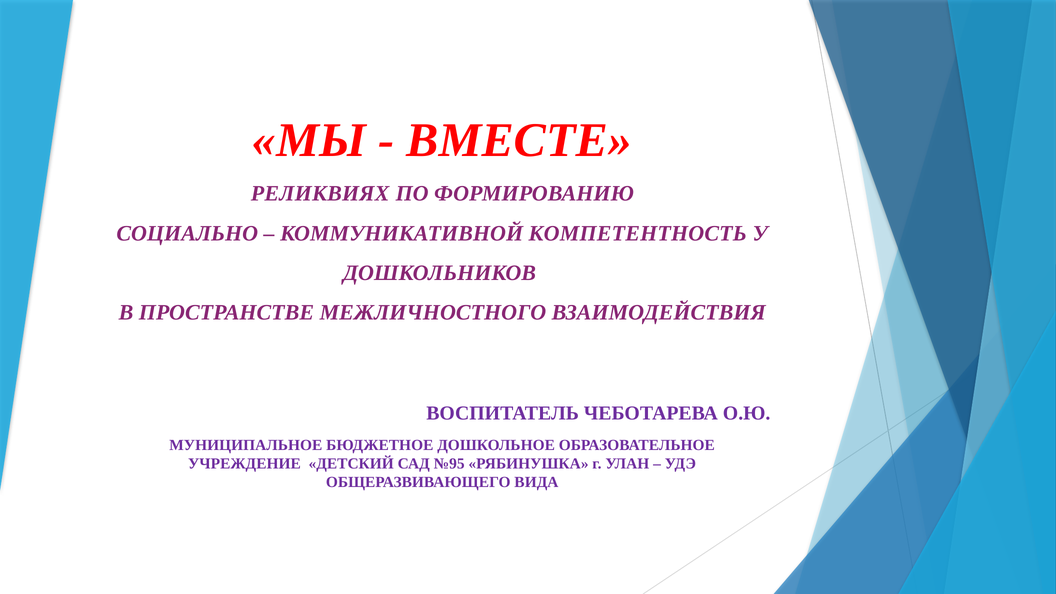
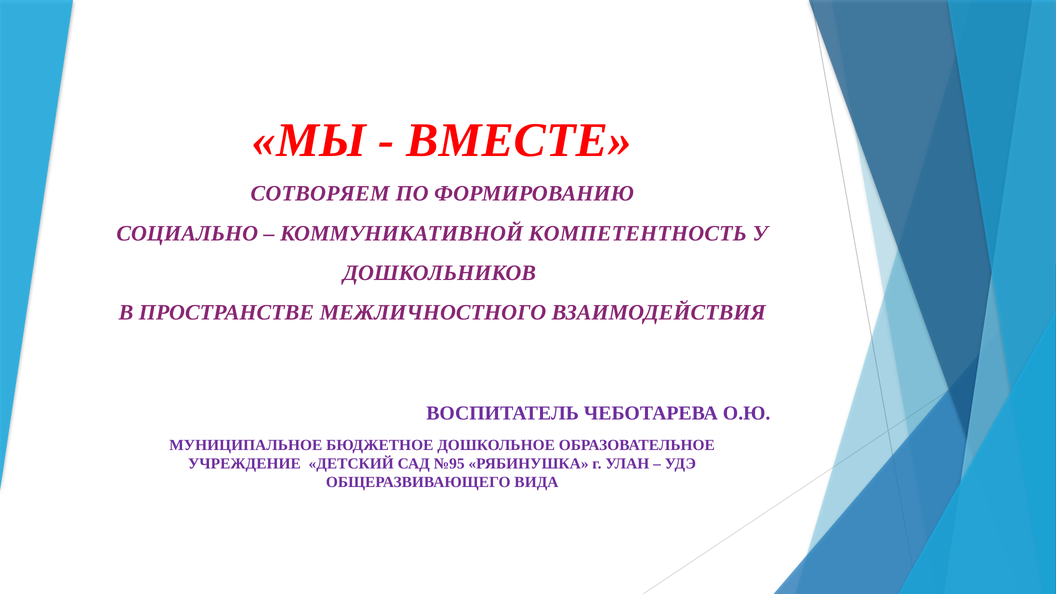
РЕЛИКВИЯХ: РЕЛИКВИЯХ -> СОТВОРЯЕМ
